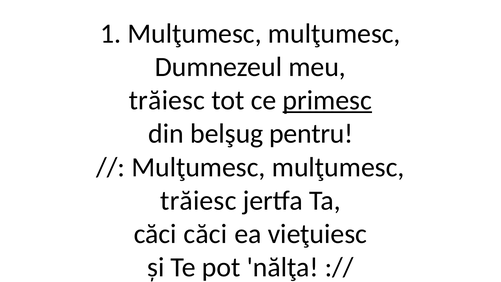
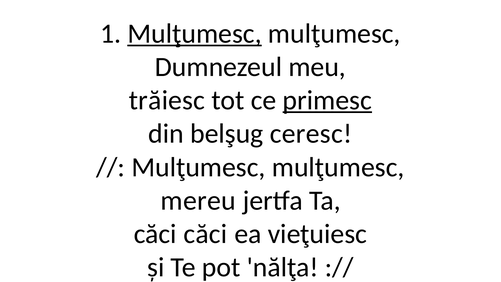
Mulţumesc at (195, 33) underline: none -> present
pentru: pentru -> ceresc
trăiesc at (198, 200): trăiesc -> mereu
